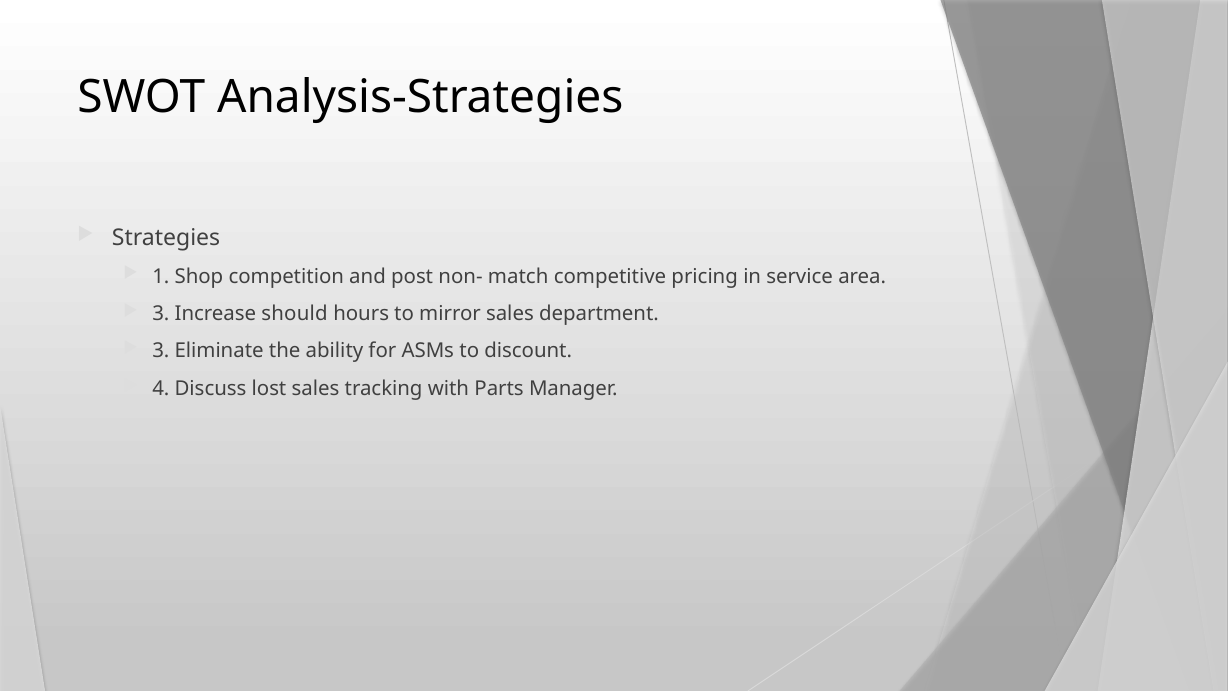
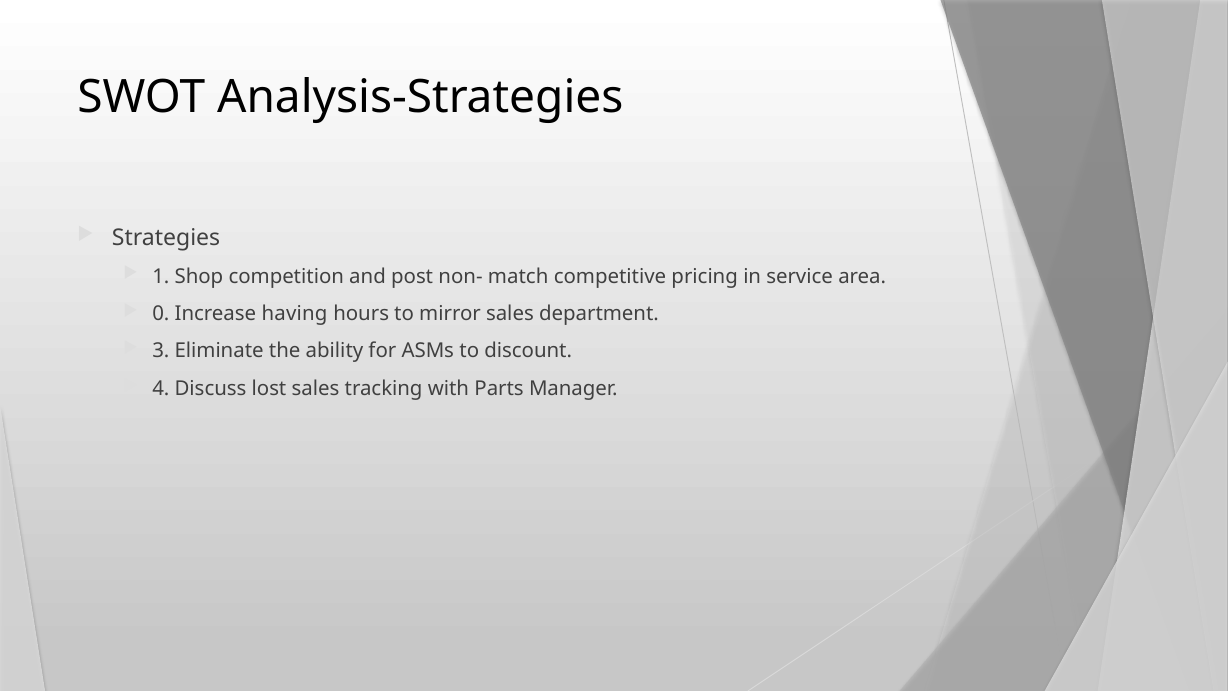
3 at (161, 314): 3 -> 0
should: should -> having
